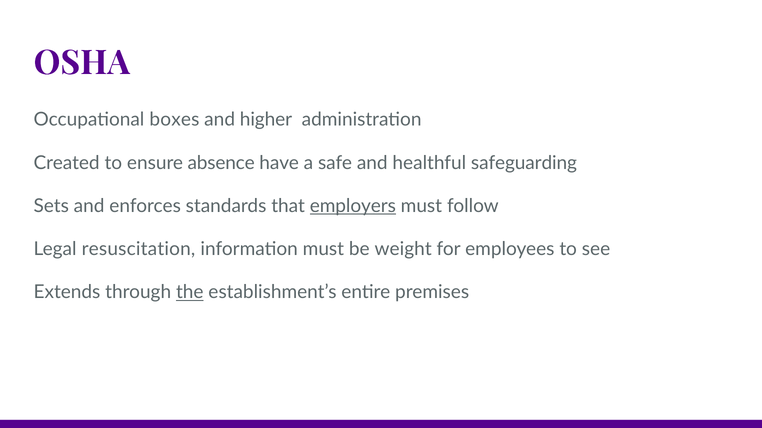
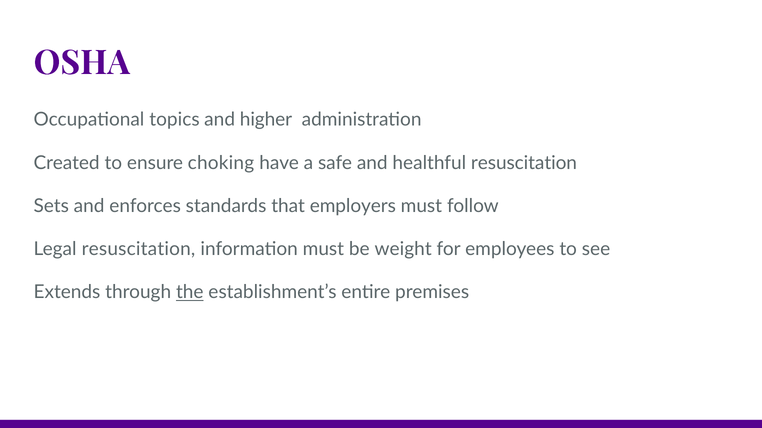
boxes: boxes -> topics
absence: absence -> choking
healthful safeguarding: safeguarding -> resuscitation
employers underline: present -> none
